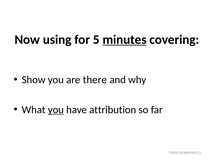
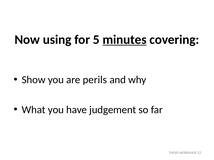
there: there -> perils
you at (56, 110) underline: present -> none
attribution: attribution -> judgement
